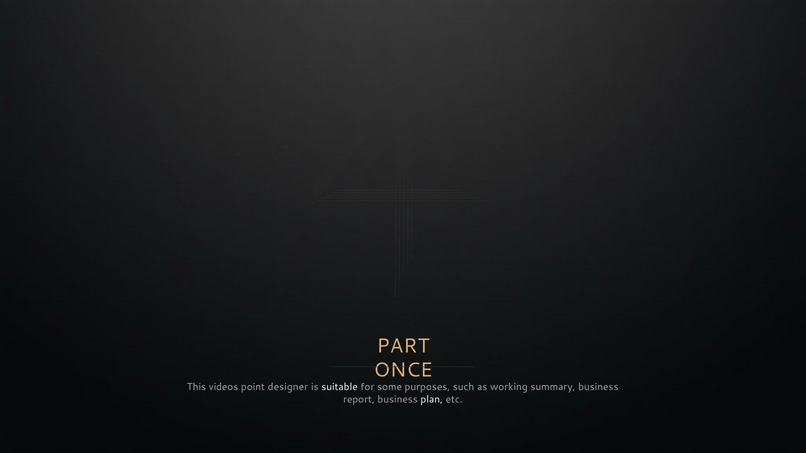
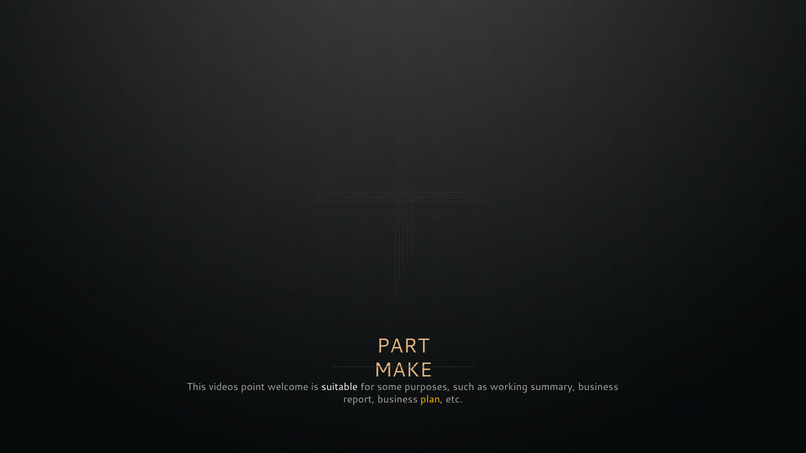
ONCE: ONCE -> MAKE
designer: designer -> welcome
plan colour: white -> yellow
